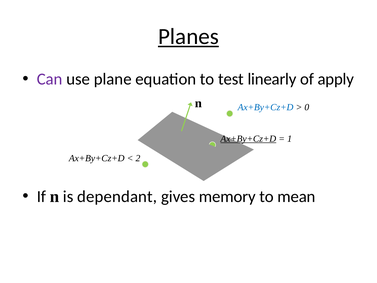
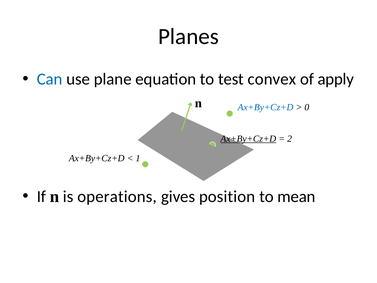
Planes underline: present -> none
Can colour: purple -> blue
linearly: linearly -> convex
1: 1 -> 2
2: 2 -> 1
dependant: dependant -> operations
memory: memory -> position
